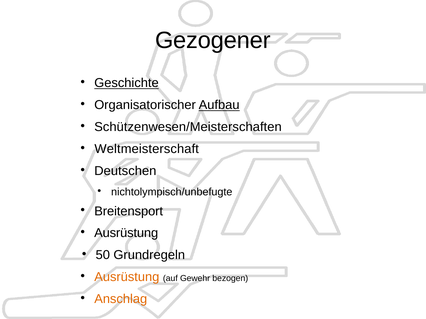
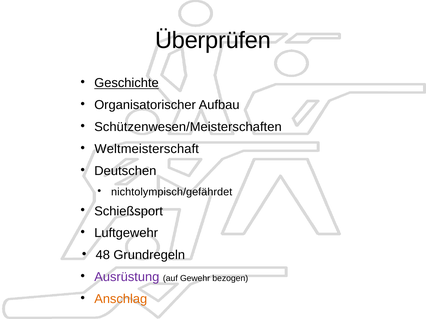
Gezogener: Gezogener -> Überprüfen
Aufbau underline: present -> none
nichtolympisch/unbefugte: nichtolympisch/unbefugte -> nichtolympisch/gefährdet
Breitensport: Breitensport -> Schießsport
Ausrüstung at (126, 233): Ausrüstung -> Luftgewehr
50: 50 -> 48
Ausrüstung at (127, 277) colour: orange -> purple
